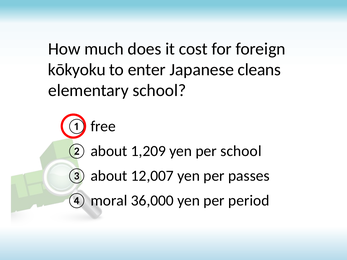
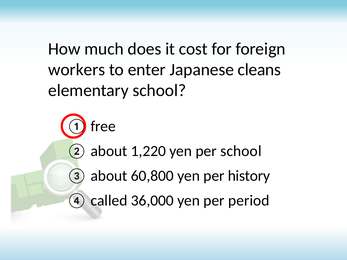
kōkyoku: kōkyoku -> workers
1,209: 1,209 -> 1,220
12,007: 12,007 -> 60,800
passes: passes -> history
moral: moral -> called
